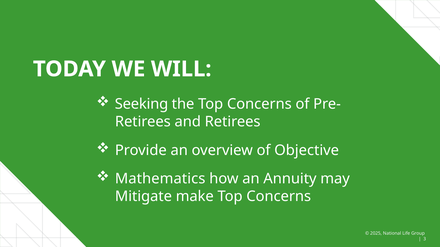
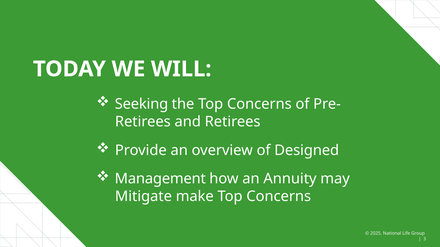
Objective: Objective -> Designed
Mathematics: Mathematics -> Management
